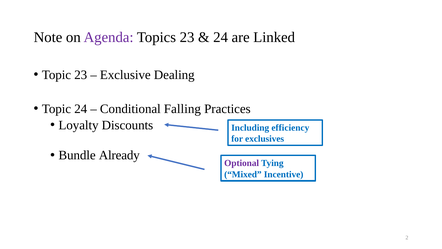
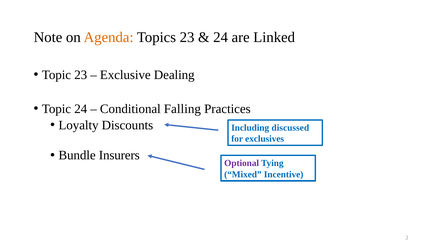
Agenda colour: purple -> orange
efficiency: efficiency -> discussed
Already: Already -> Insurers
